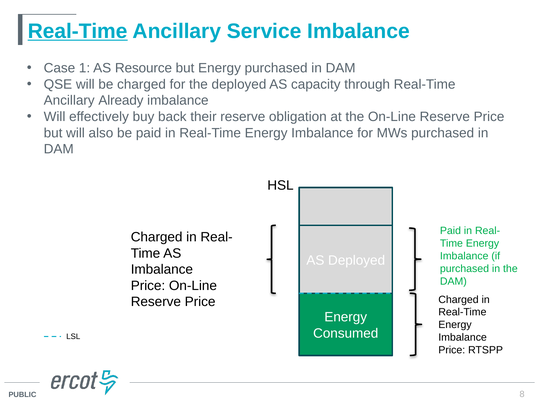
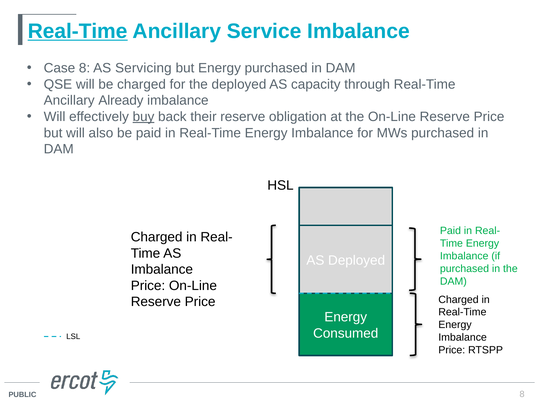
Case 1: 1 -> 8
Resource: Resource -> Servicing
buy underline: none -> present
